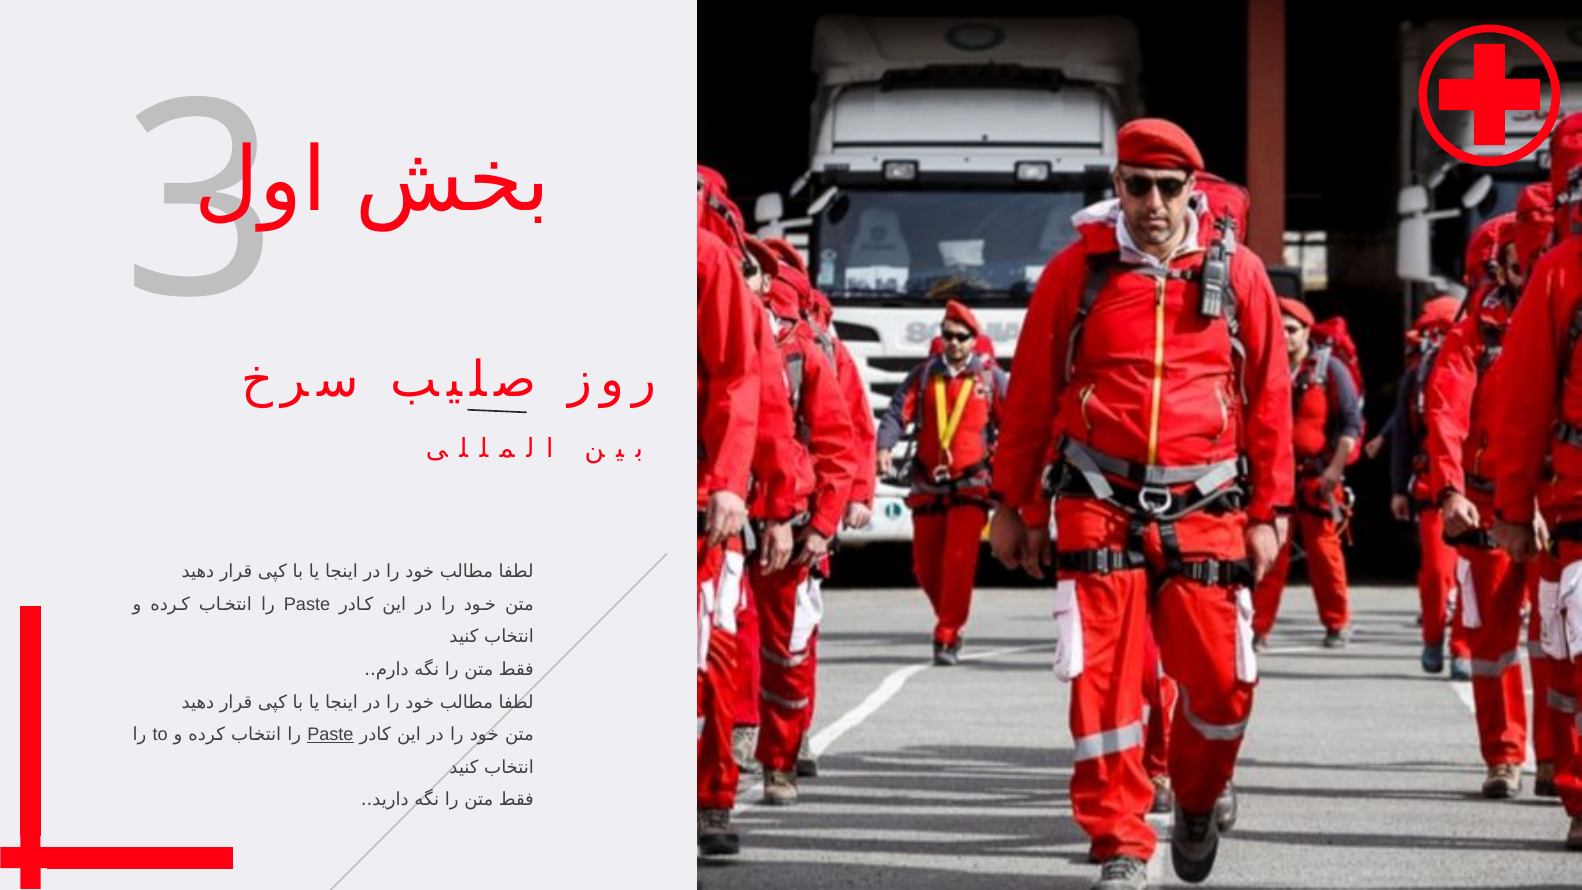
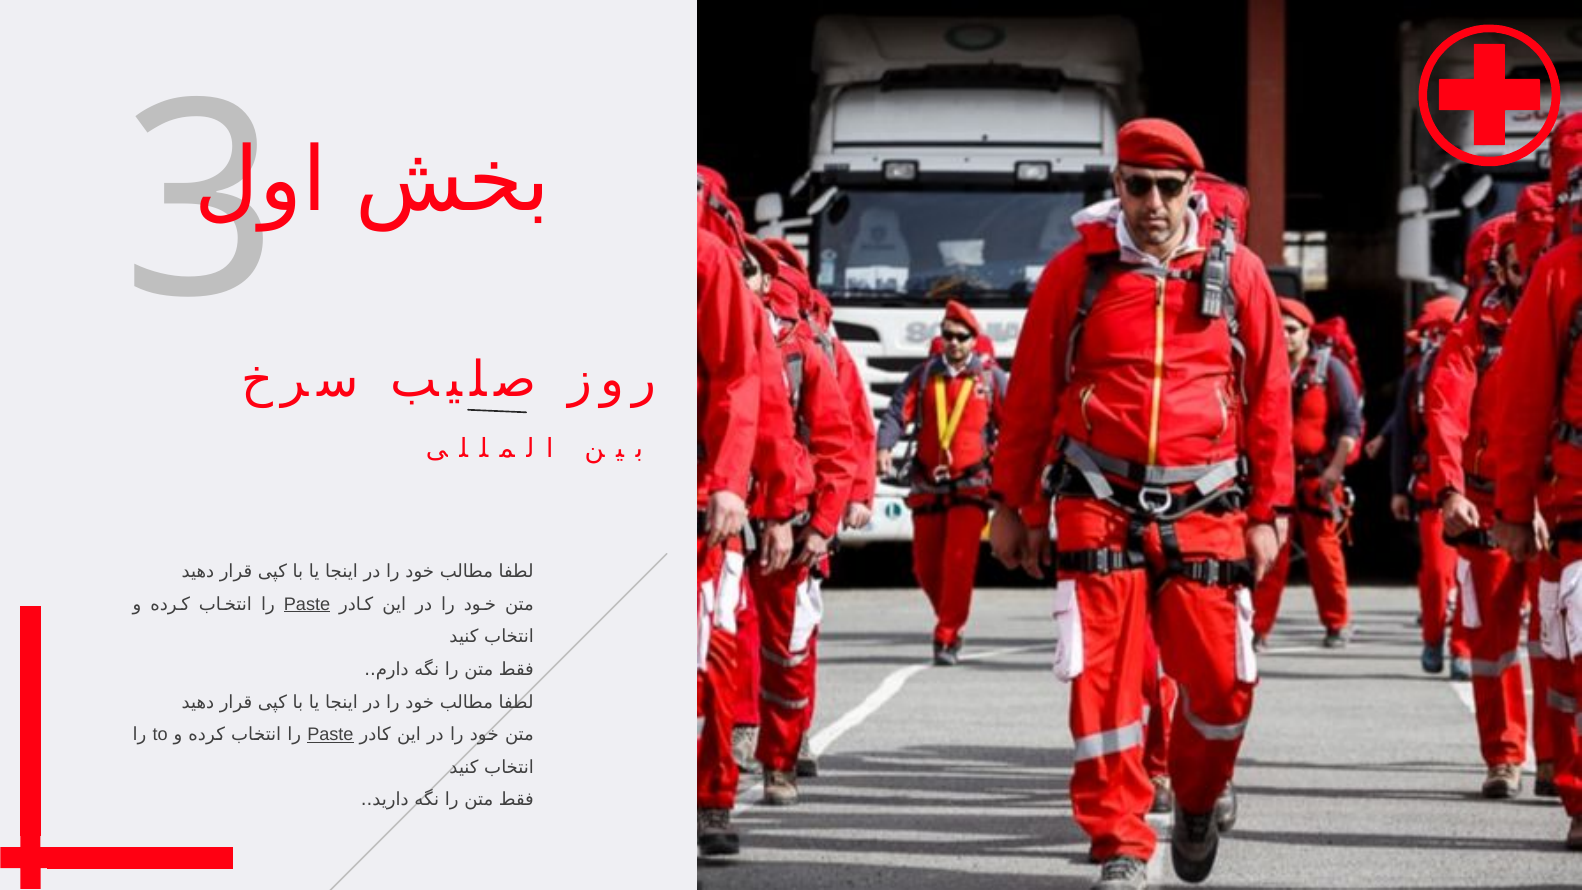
Paste at (307, 604) underline: none -> present
